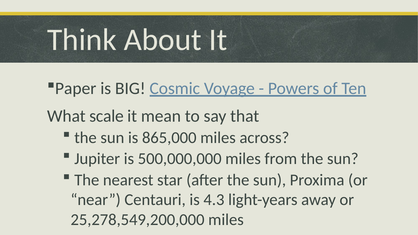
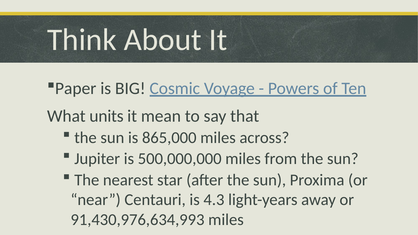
scale: scale -> units
25,278,549,200,000: 25,278,549,200,000 -> 91,430,976,634,993
